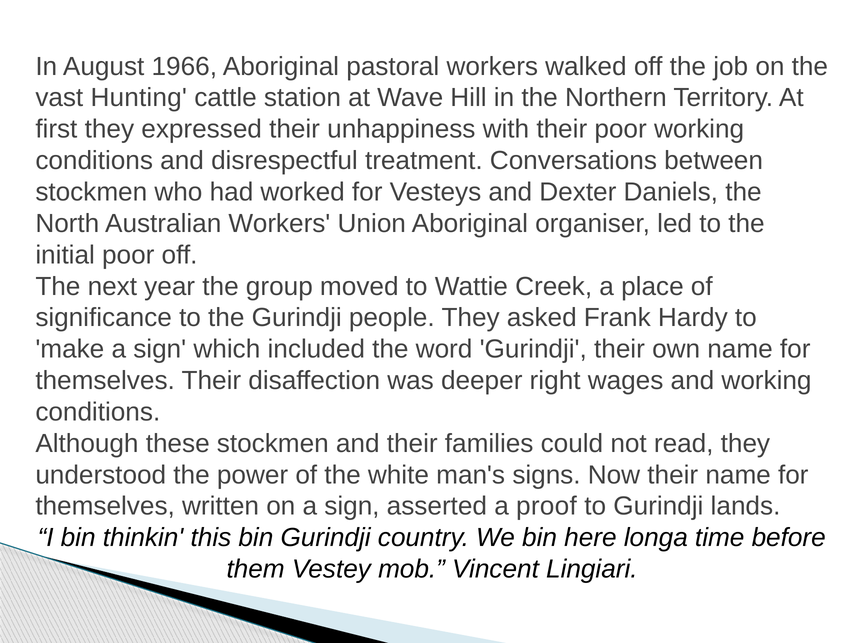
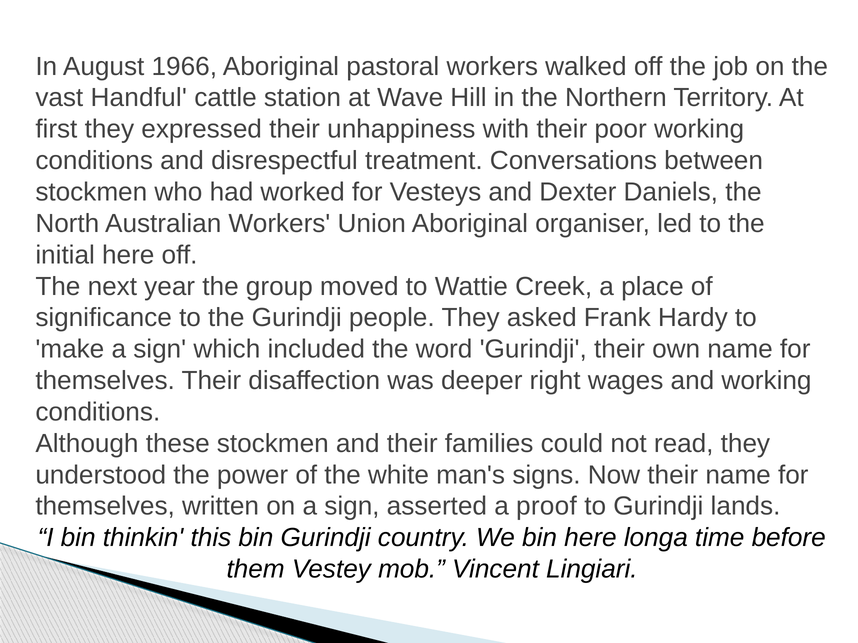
Hunting: Hunting -> Handful
initial poor: poor -> here
